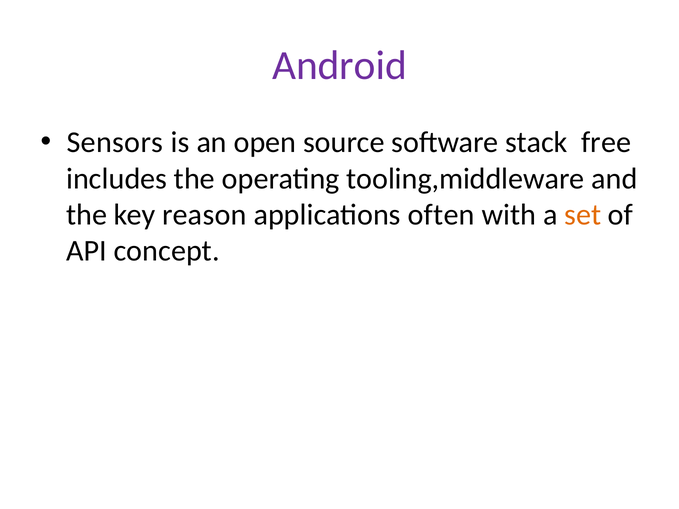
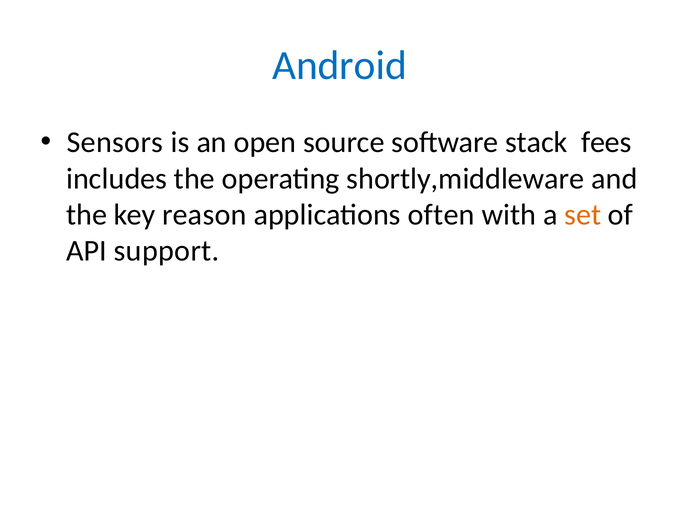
Android colour: purple -> blue
free: free -> fees
tooling,middleware: tooling,middleware -> shortly,middleware
concept: concept -> support
